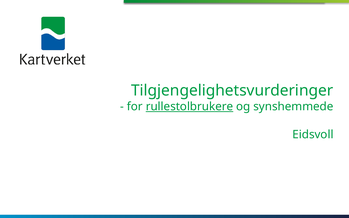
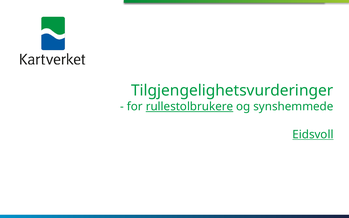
Eidsvoll underline: none -> present
